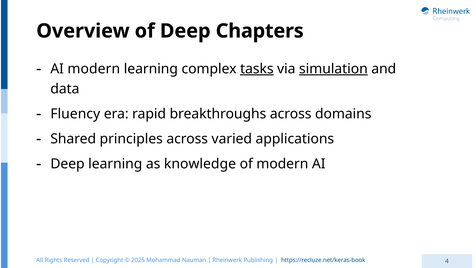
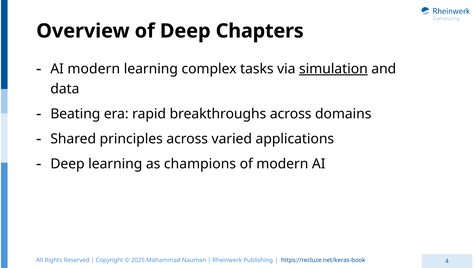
tasks underline: present -> none
Fluency: Fluency -> Beating
knowledge: knowledge -> champions
